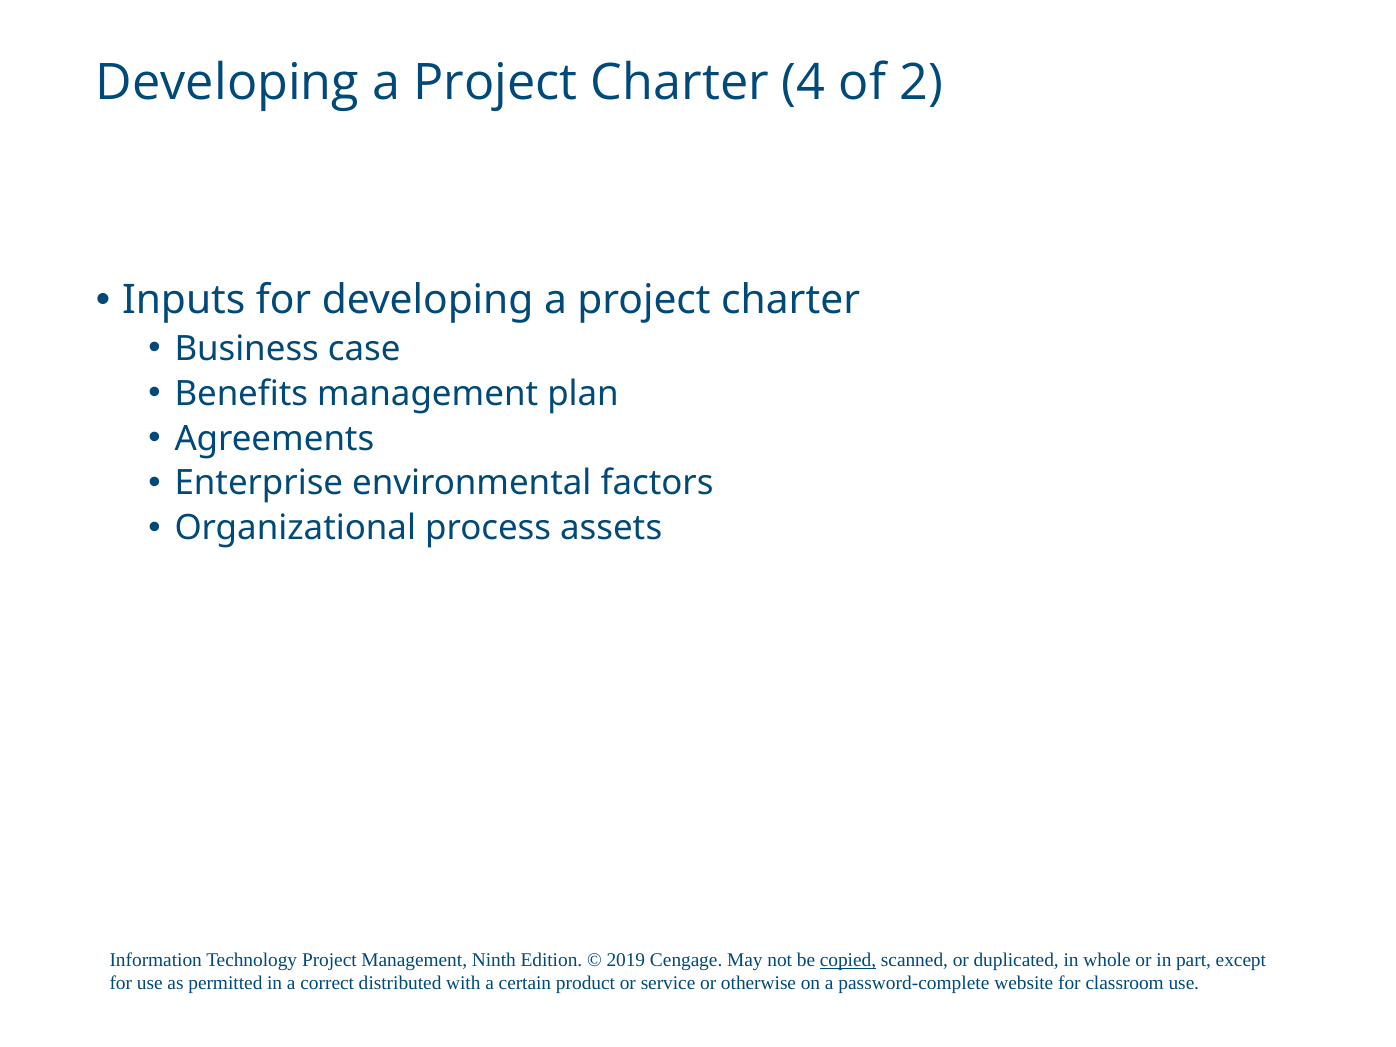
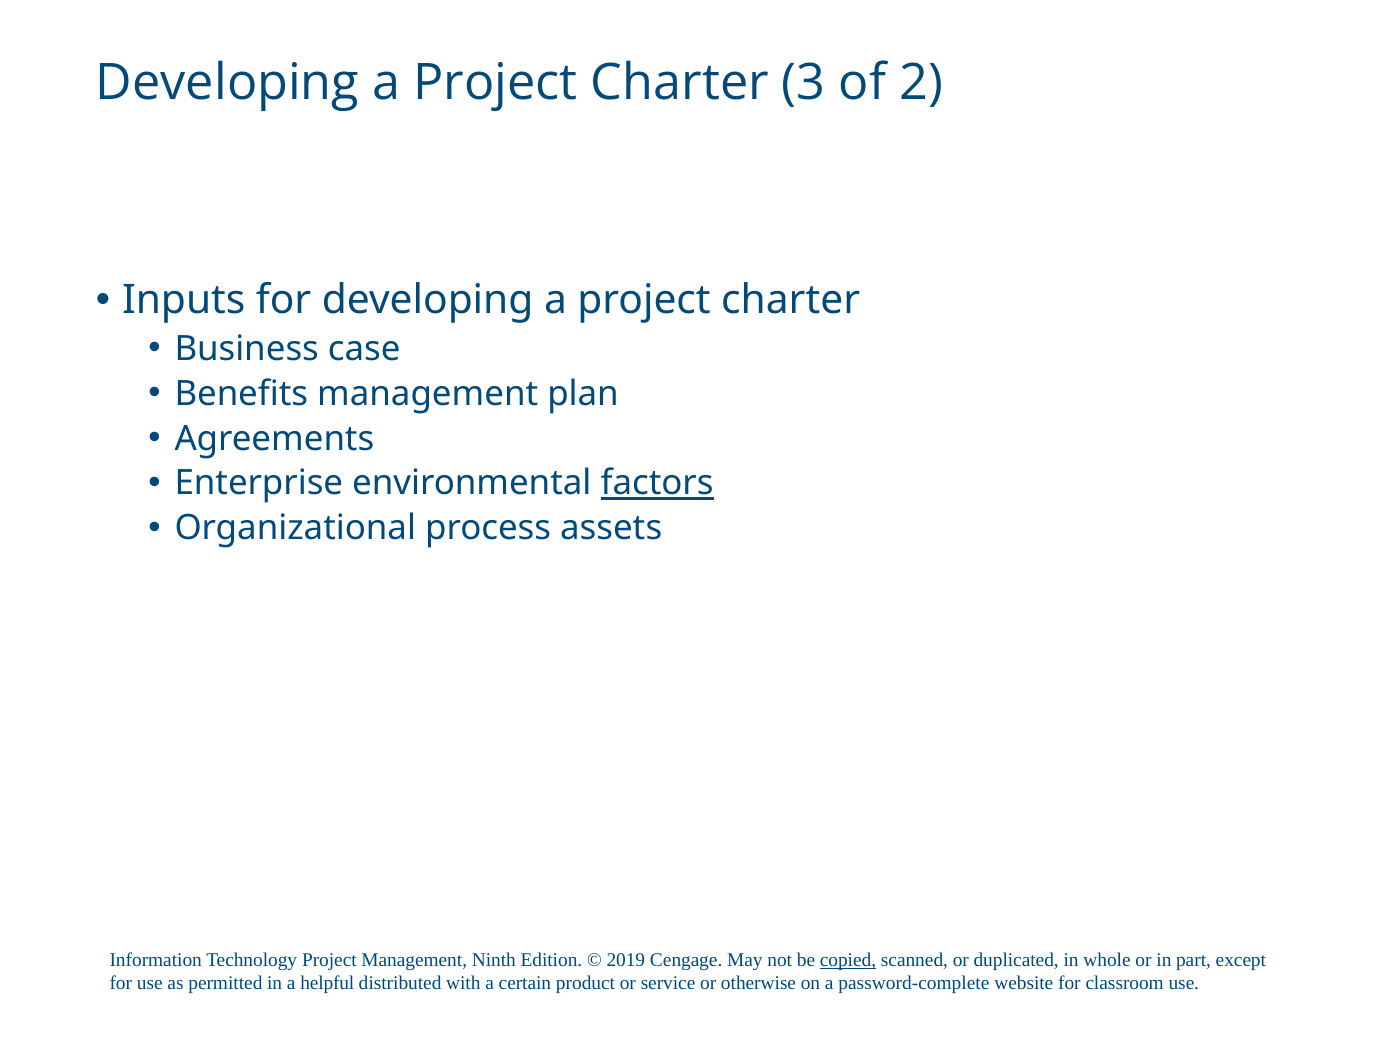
4: 4 -> 3
factors underline: none -> present
correct: correct -> helpful
